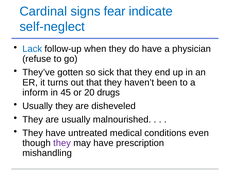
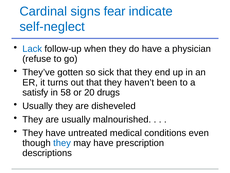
inform: inform -> satisfy
45: 45 -> 58
they at (62, 143) colour: purple -> blue
mishandling: mishandling -> descriptions
